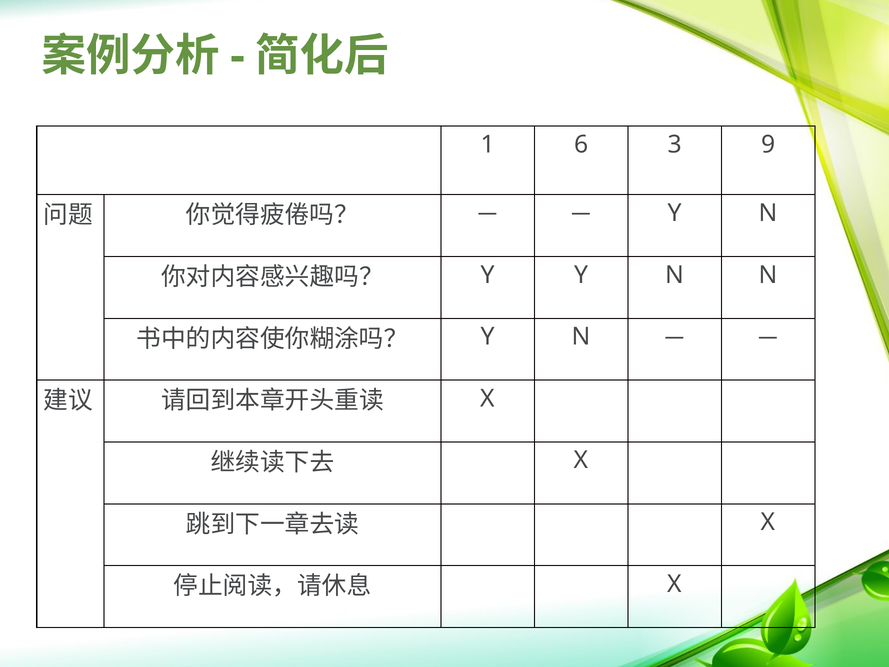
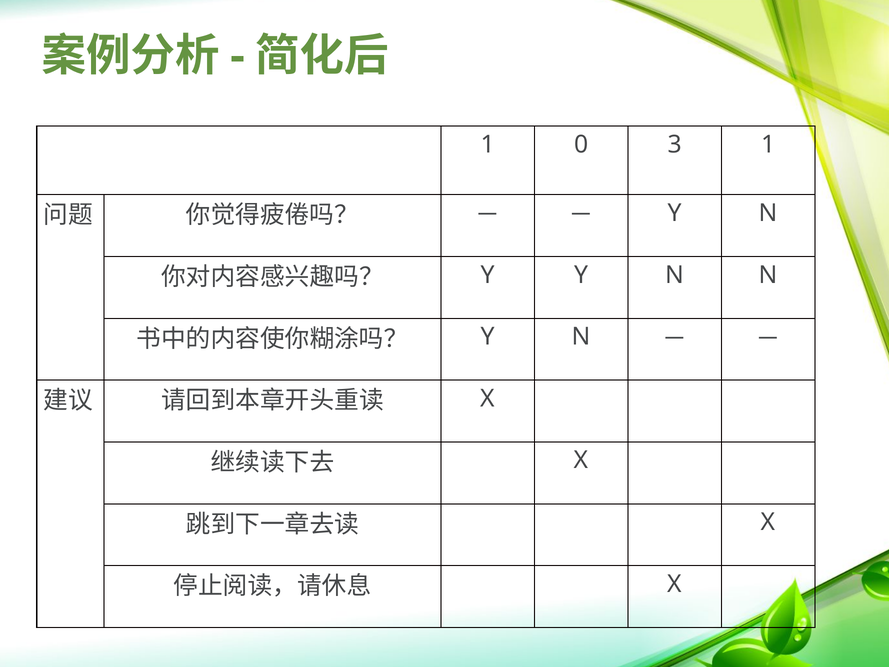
6: 6 -> 0
3 9: 9 -> 1
